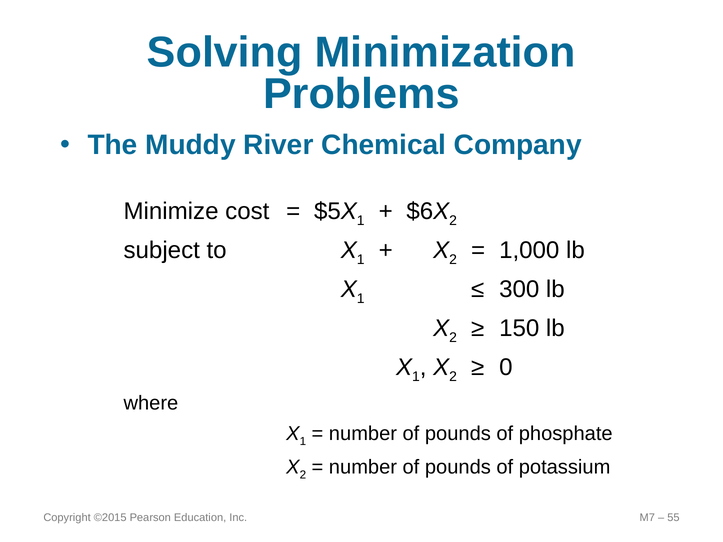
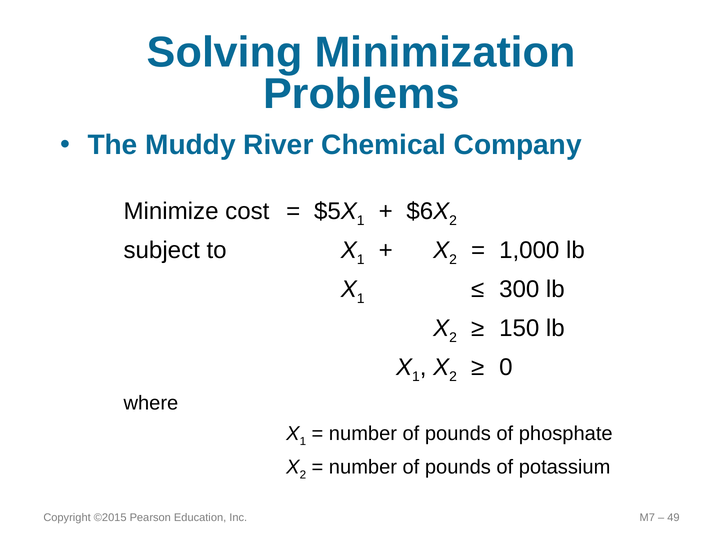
55: 55 -> 49
